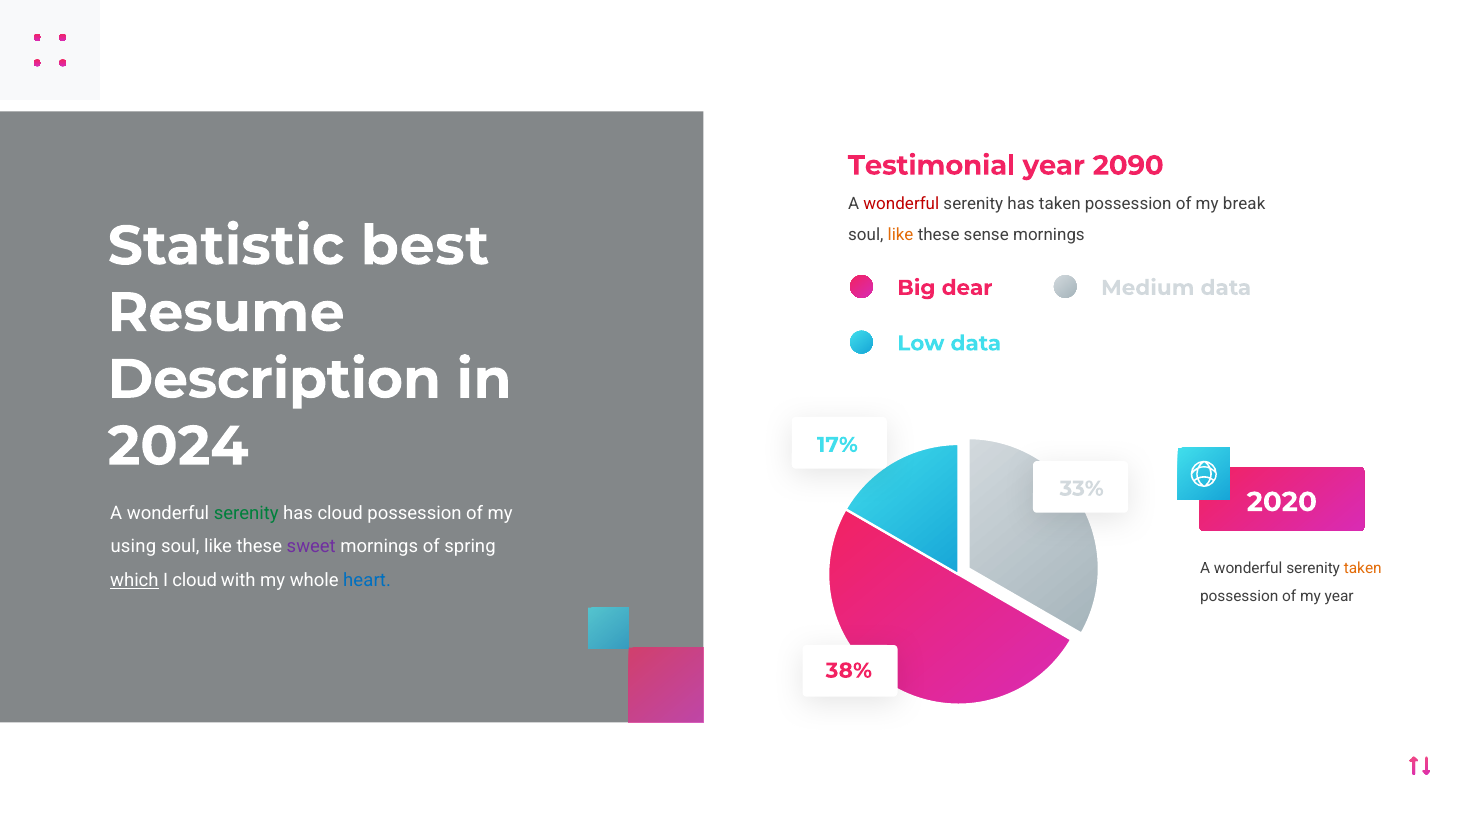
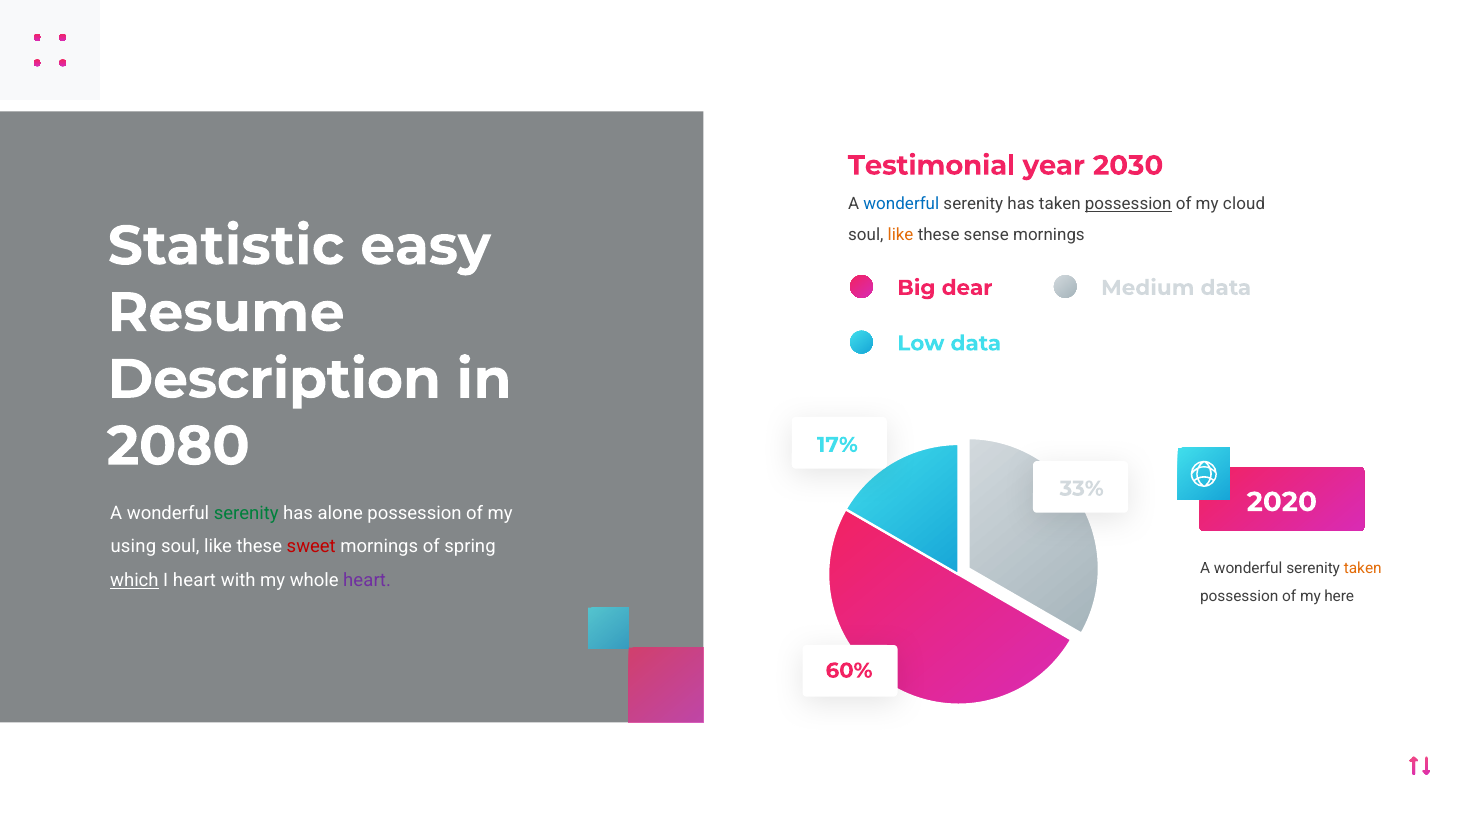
2090: 2090 -> 2030
wonderful at (901, 204) colour: red -> blue
possession at (1128, 204) underline: none -> present
break: break -> cloud
best: best -> easy
2024: 2024 -> 2080
has cloud: cloud -> alone
sweet colour: purple -> red
I cloud: cloud -> heart
heart at (367, 580) colour: blue -> purple
my year: year -> here
38%: 38% -> 60%
